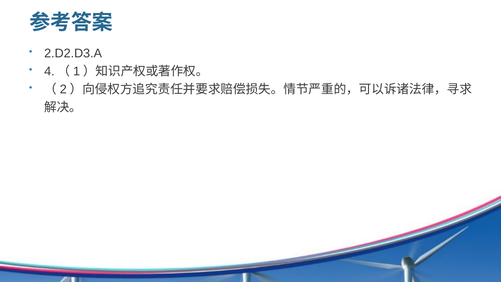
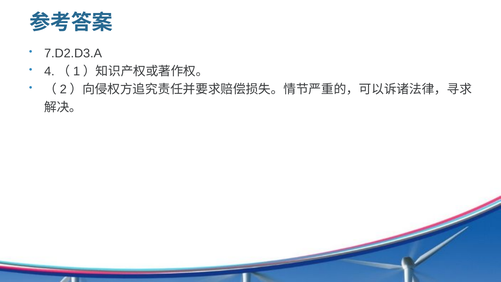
2.D2.D3.A: 2.D2.D3.A -> 7.D2.D3.A
